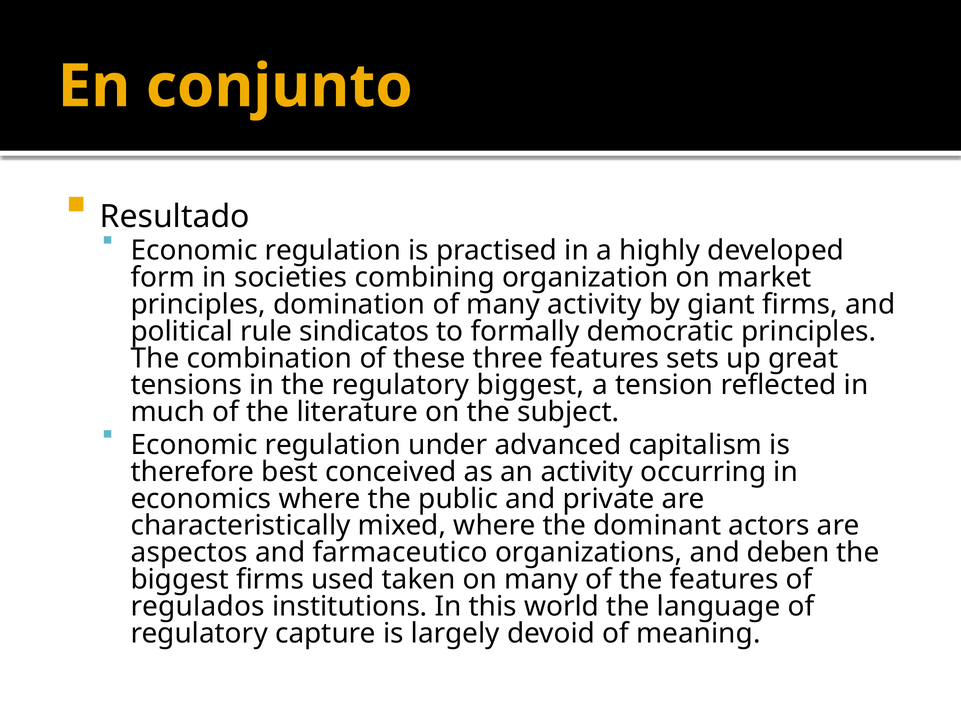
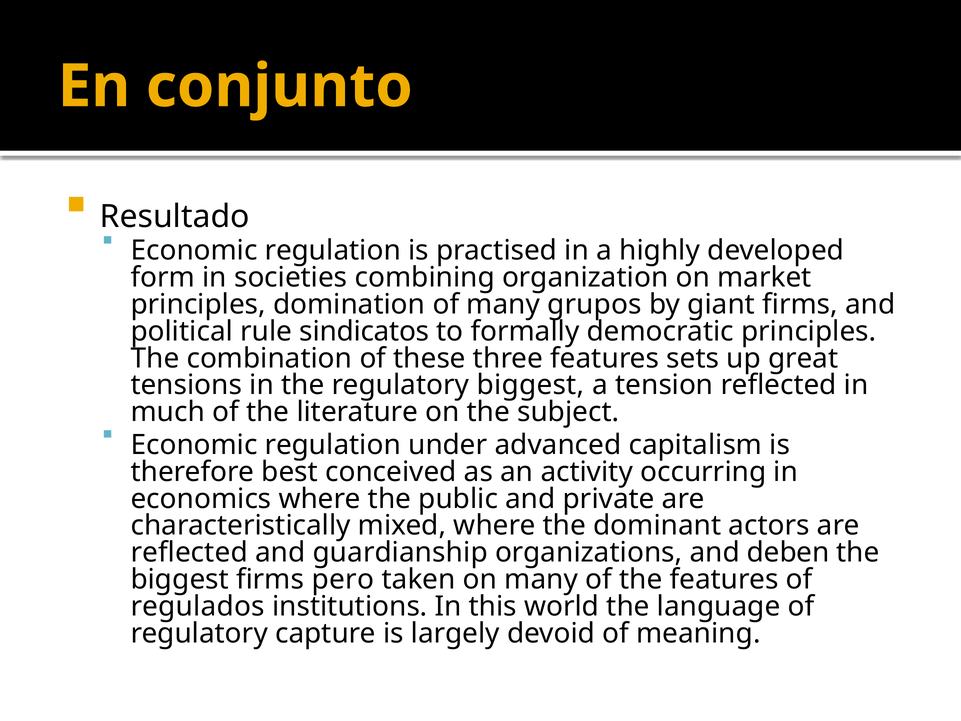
many activity: activity -> grupos
aspectos at (189, 552): aspectos -> reflected
farmaceutico: farmaceutico -> guardianship
used: used -> pero
